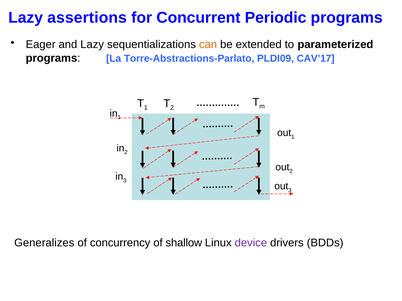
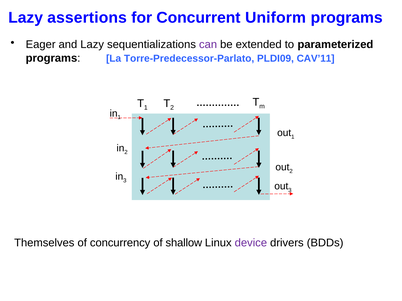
Periodic: Periodic -> Uniform
can colour: orange -> purple
Torre-Abstractions-Parlato: Torre-Abstractions-Parlato -> Torre-Predecessor-Parlato
CAV’17: CAV’17 -> CAV’11
Generalizes: Generalizes -> Themselves
